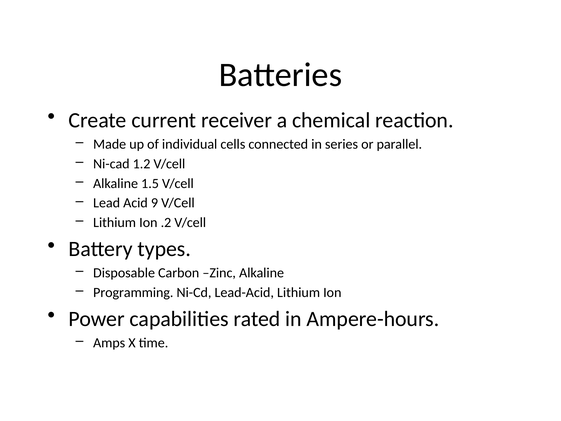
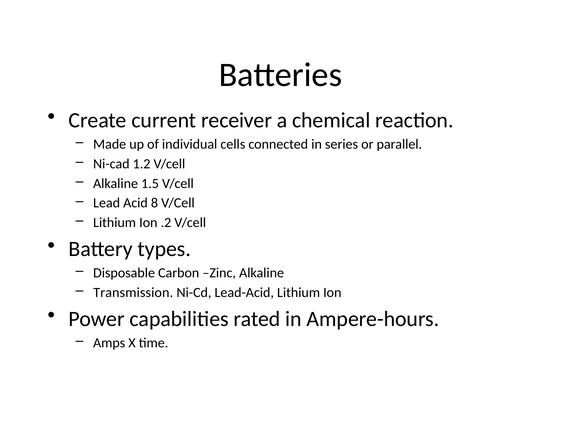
9: 9 -> 8
Programming: Programming -> Transmission
